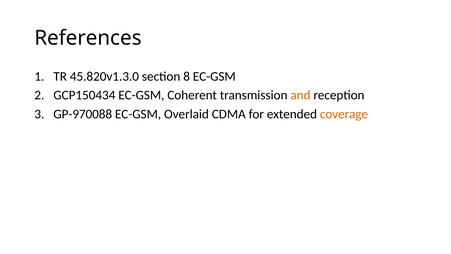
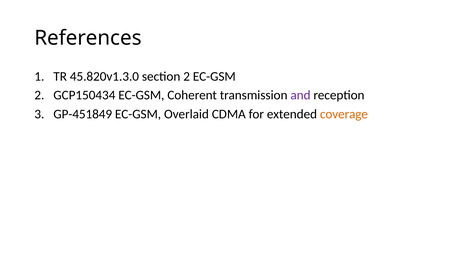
section 8: 8 -> 2
and colour: orange -> purple
GP-970088: GP-970088 -> GP-451849
